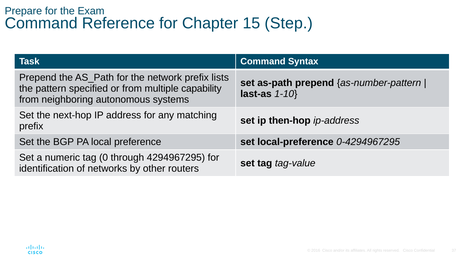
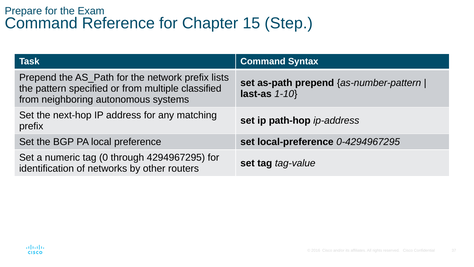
capability: capability -> classified
then-hop: then-hop -> path-hop
